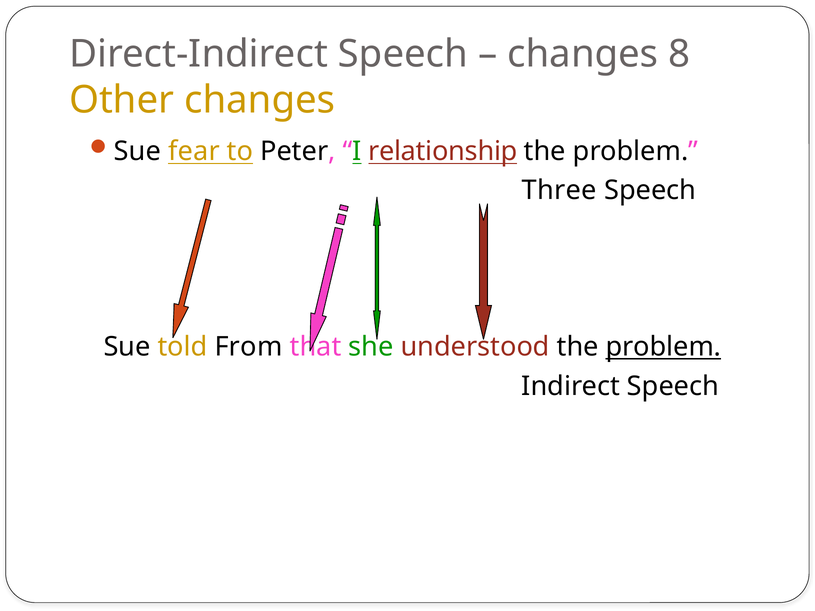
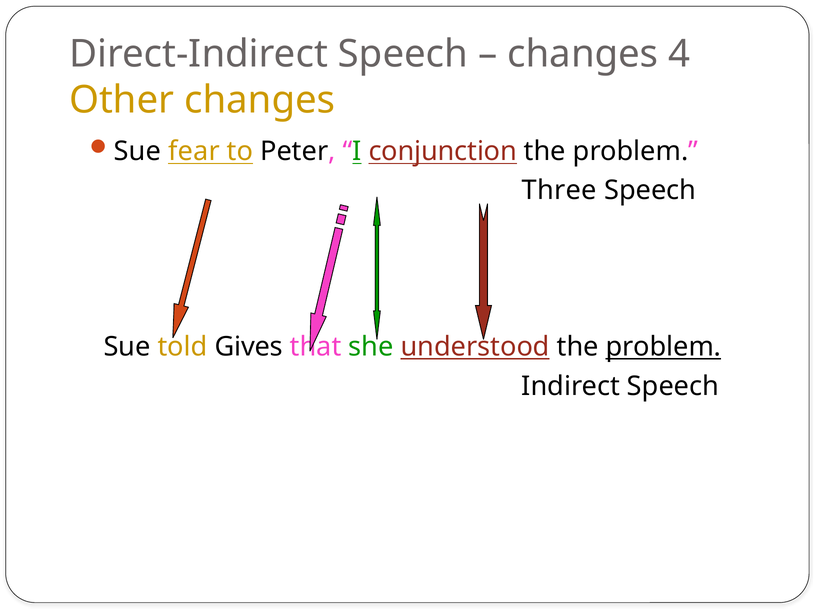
8: 8 -> 4
relationship: relationship -> conjunction
From: From -> Gives
understood underline: none -> present
